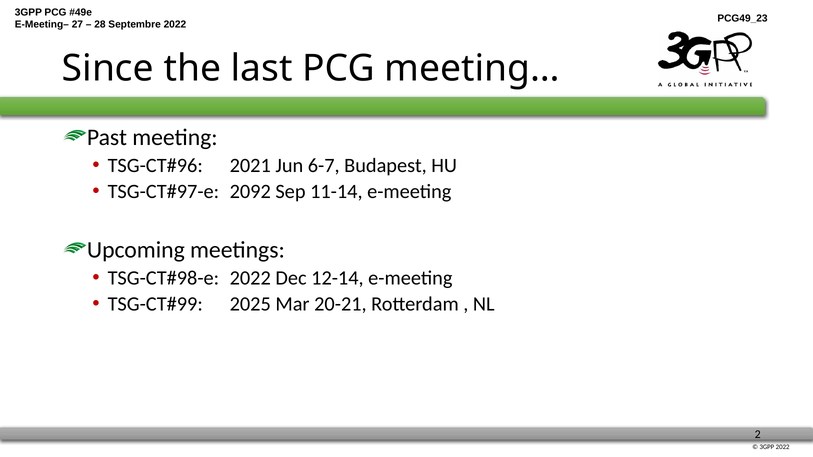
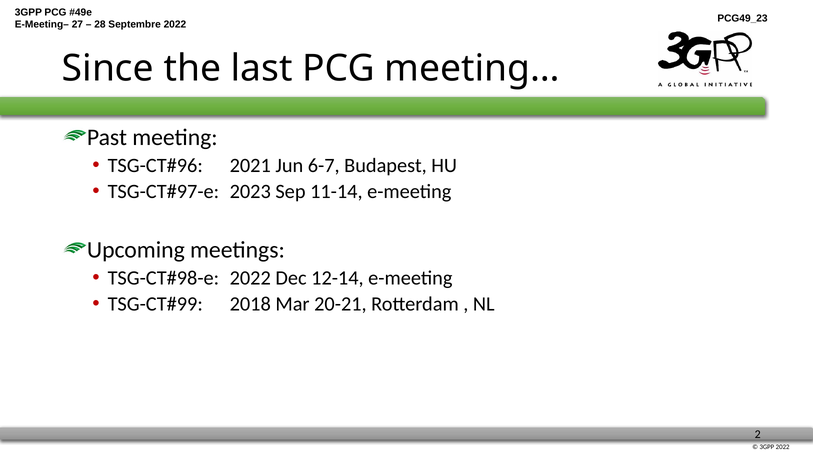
2092: 2092 -> 2023
2025: 2025 -> 2018
